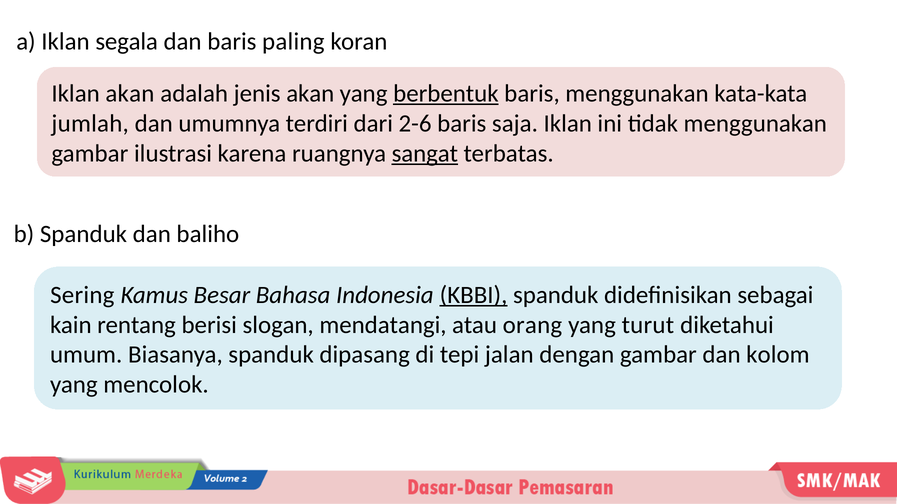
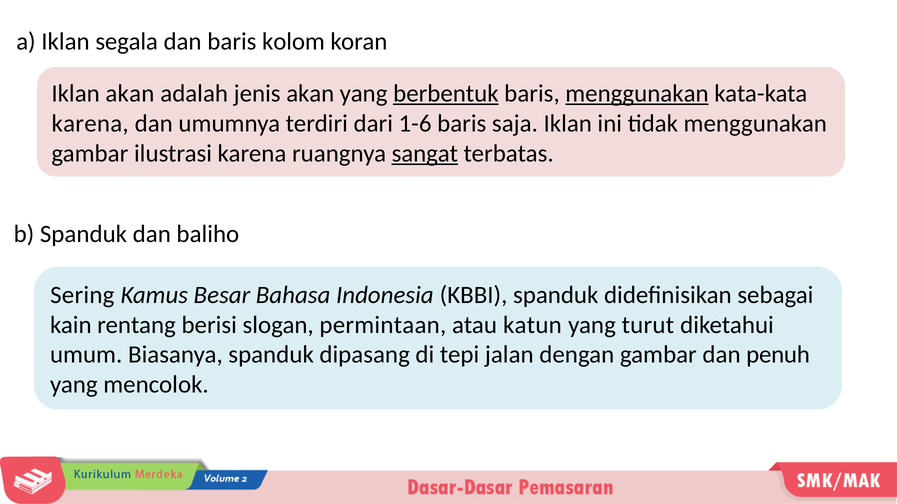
paling: paling -> kolom
menggunakan at (637, 94) underline: none -> present
jumlah at (90, 124): jumlah -> karena
2-6: 2-6 -> 1-6
KBBI underline: present -> none
mendatangi: mendatangi -> permintaan
orang: orang -> katun
kolom: kolom -> penuh
